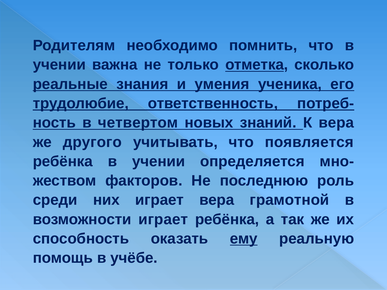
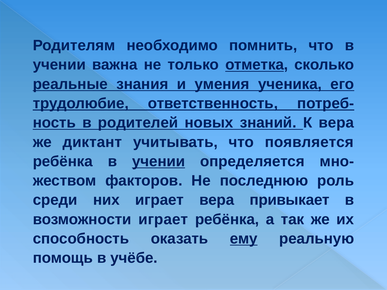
четвертом: четвертом -> родителей
другого: другого -> диктант
учении at (159, 162) underline: none -> present
грамотной: грамотной -> привыкает
